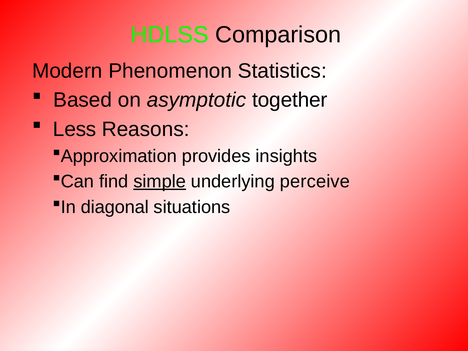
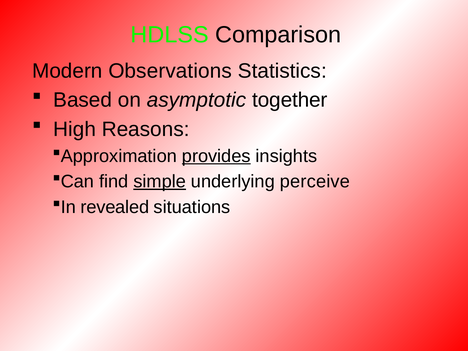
Phenomenon: Phenomenon -> Observations
Less: Less -> High
provides underline: none -> present
diagonal: diagonal -> revealed
